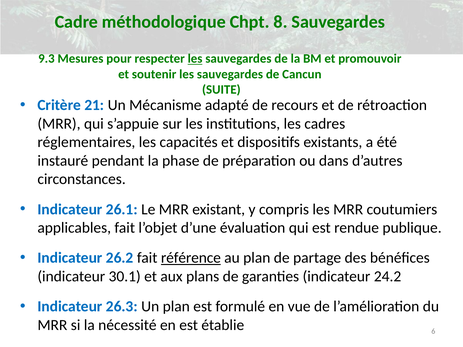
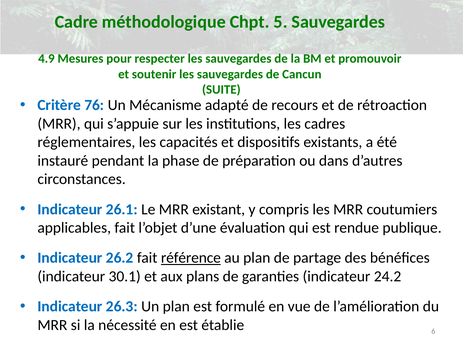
8: 8 -> 5
9.3: 9.3 -> 4.9
les at (195, 59) underline: present -> none
21: 21 -> 76
